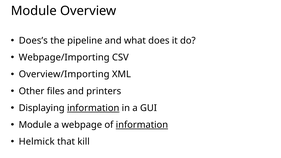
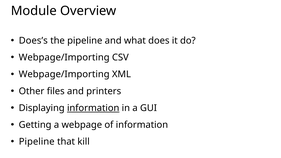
Overview/Importing at (64, 74): Overview/Importing -> Webpage/Importing
Module at (35, 125): Module -> Getting
information at (142, 125) underline: present -> none
Helmick at (37, 142): Helmick -> Pipeline
